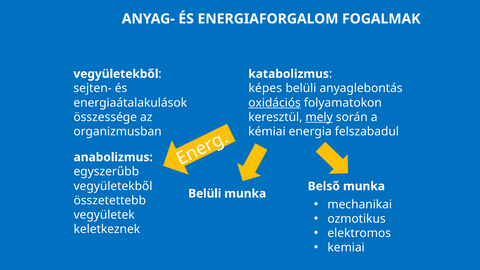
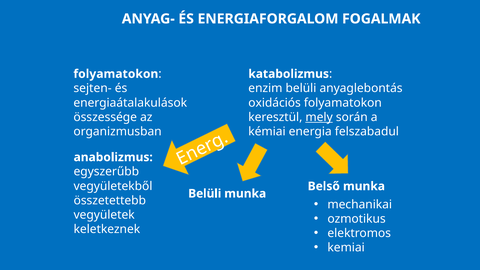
vegyületekből at (116, 74): vegyületekből -> folyamatokon
képes: képes -> enzim
oxidációs underline: present -> none
